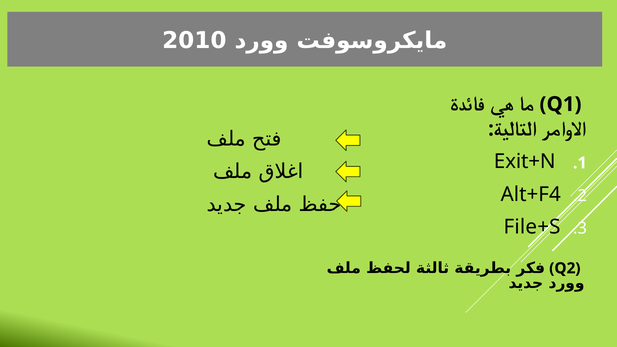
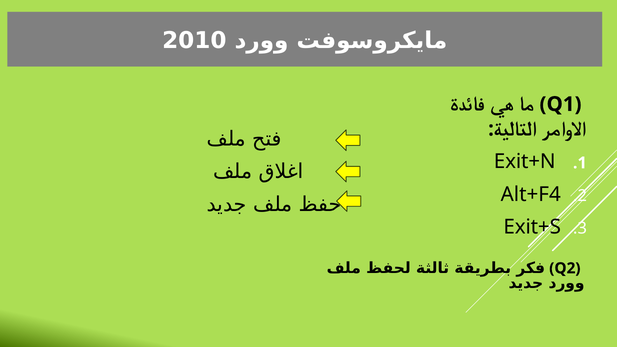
File+S: File+S -> Exit+S
